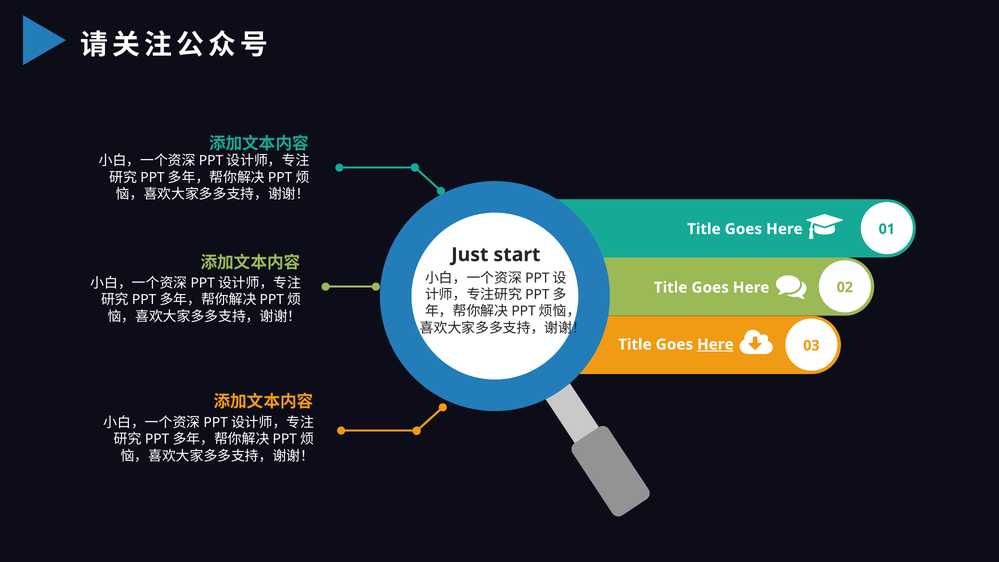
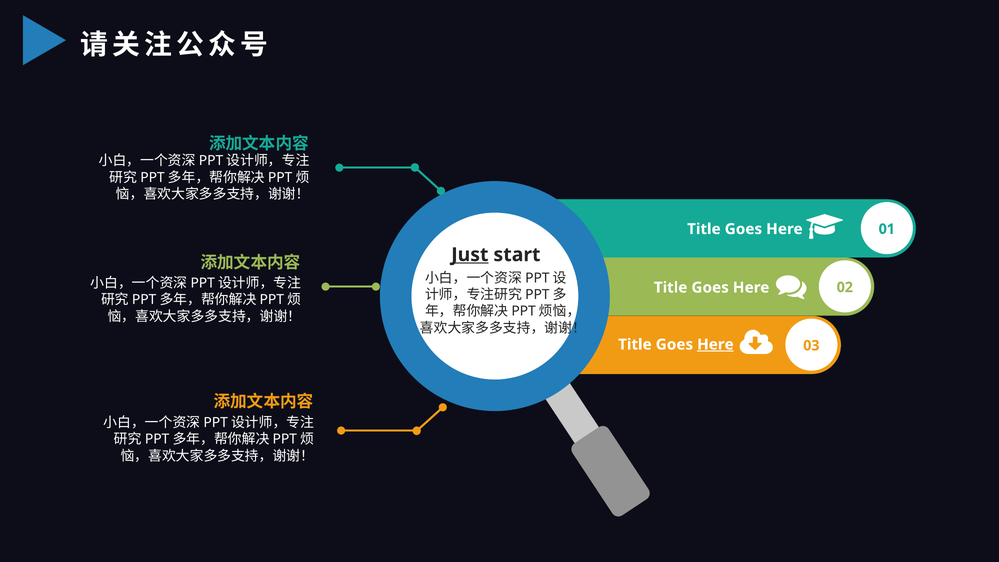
Just underline: none -> present
